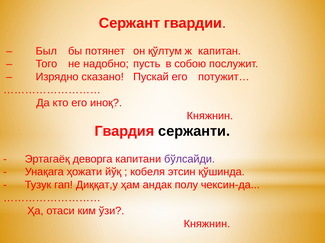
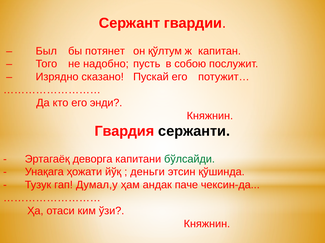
иноқ: иноқ -> энди
бўлсайди colour: purple -> green
кобеля: кобеля -> деньги
Диққат,у: Диққат,у -> Думал,у
полу: полу -> паче
